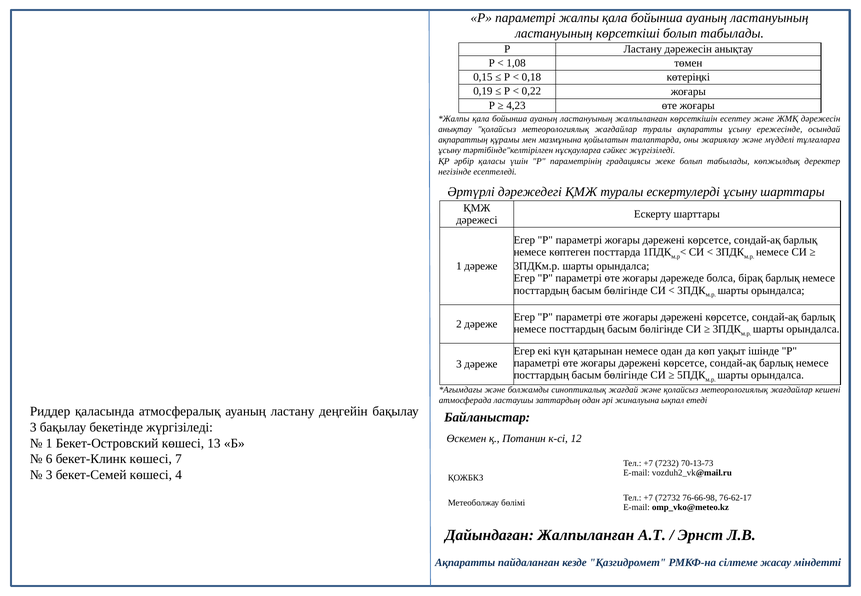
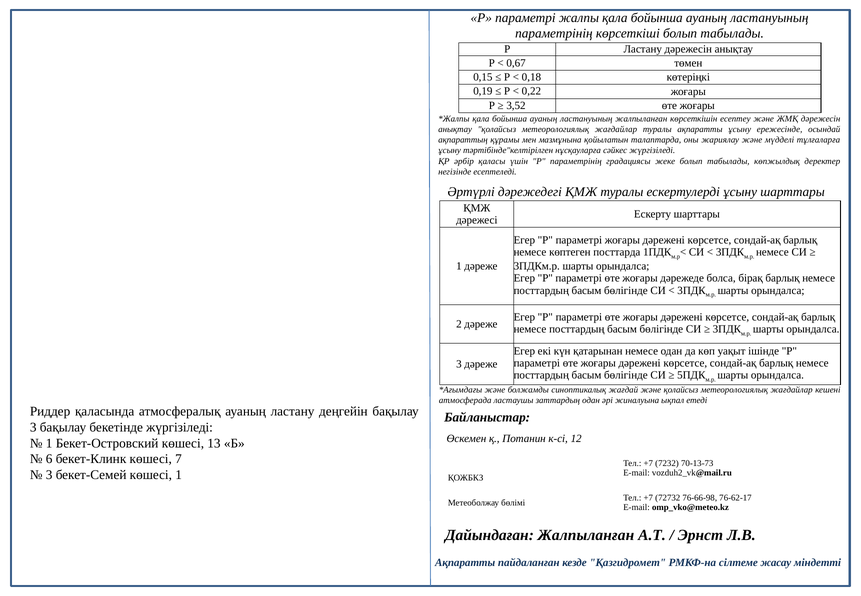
ластануының at (554, 34): ластануының -> параметрінің
1,08: 1,08 -> 0,67
4,23: 4,23 -> 3,52
көшесі 4: 4 -> 1
